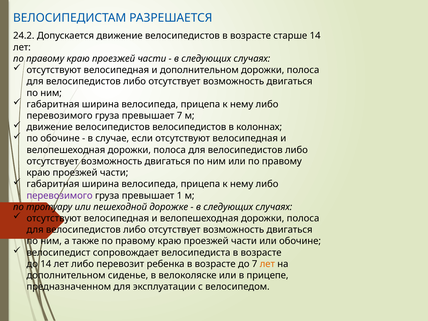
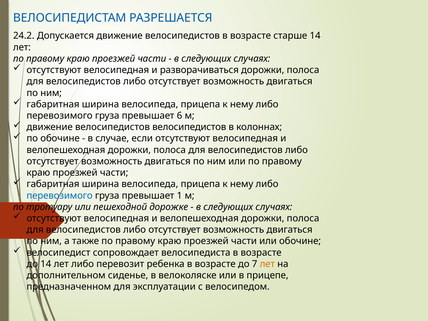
и дополнительном: дополнительном -> разворачиваться
превышает 7: 7 -> 6
перевозимого at (60, 196) colour: purple -> blue
